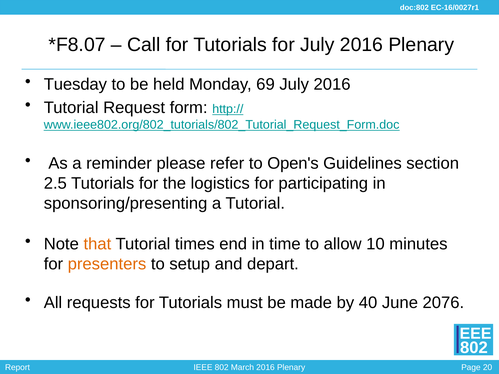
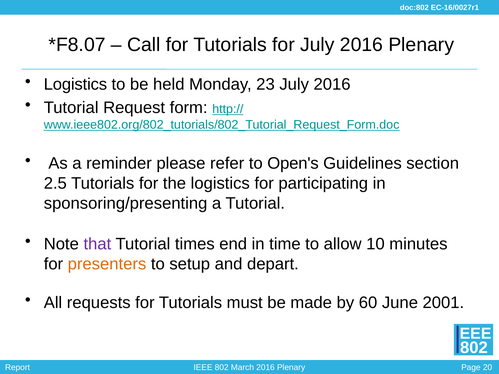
Tuesday at (75, 84): Tuesday -> Logistics
69: 69 -> 23
that colour: orange -> purple
40: 40 -> 60
2076: 2076 -> 2001
